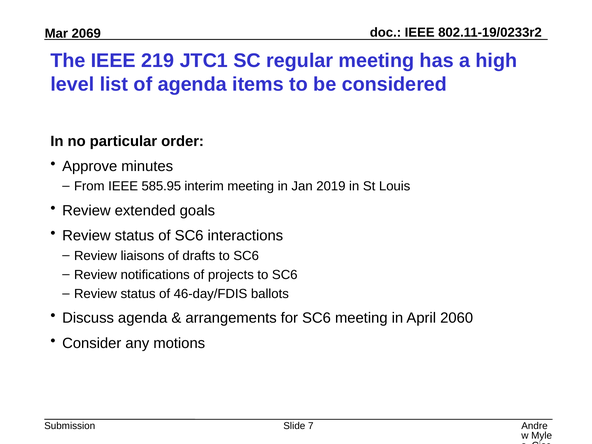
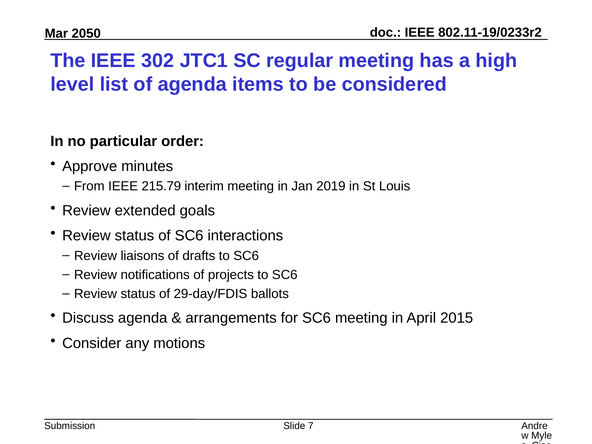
2069: 2069 -> 2050
219: 219 -> 302
585.95: 585.95 -> 215.79
46-day/FDIS: 46-day/FDIS -> 29-day/FDIS
2060: 2060 -> 2015
